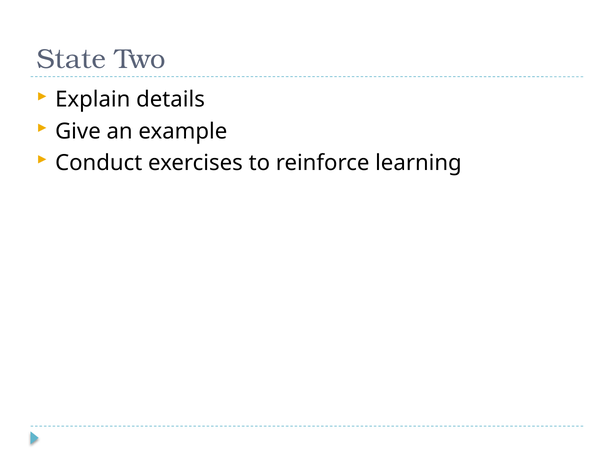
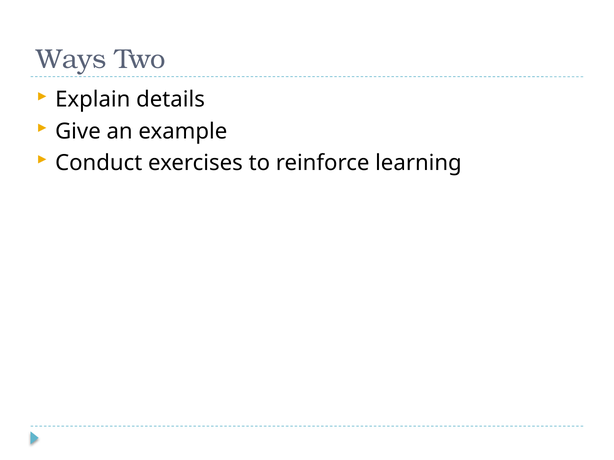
State: State -> Ways
